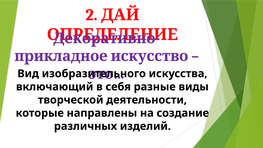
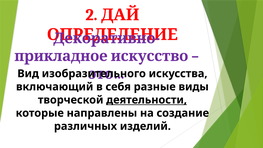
деятельности underline: none -> present
